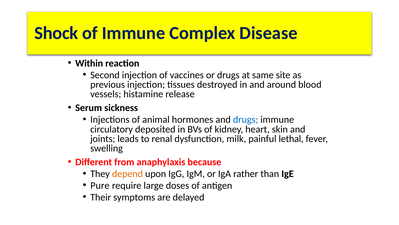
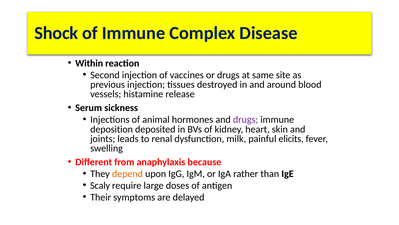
drugs at (246, 119) colour: blue -> purple
circulatory: circulatory -> deposition
lethal: lethal -> elicits
Pure: Pure -> Scaly
